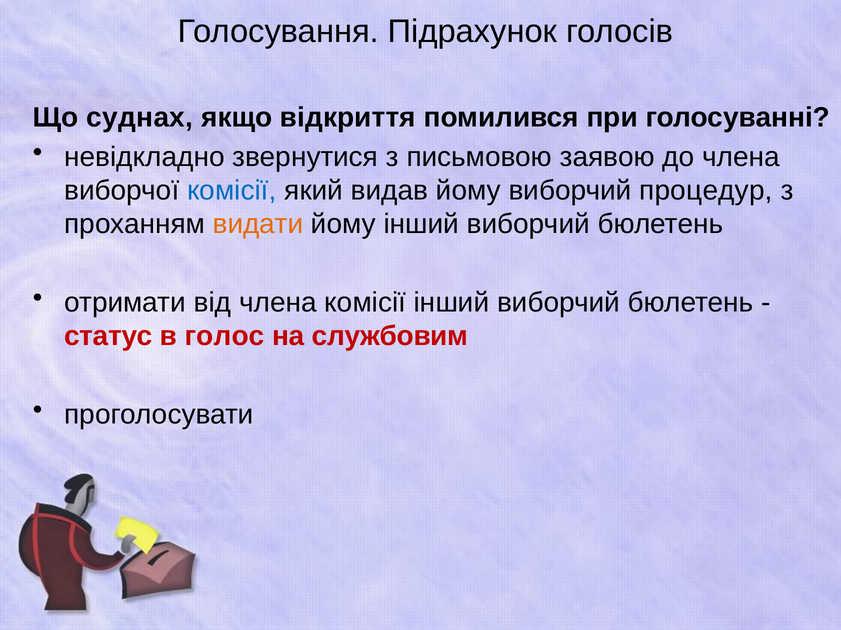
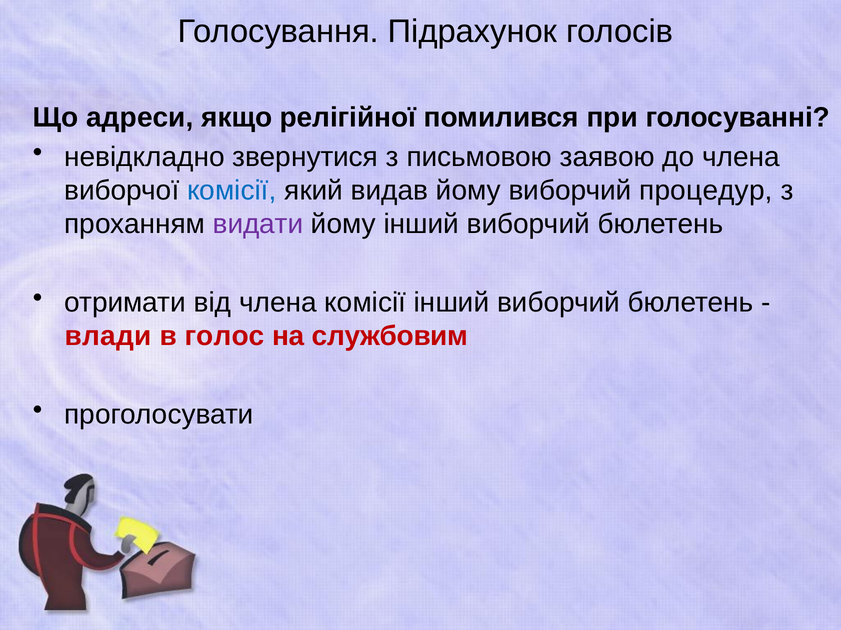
суднах: суднах -> адреси
відкриття: відкриття -> релігійної
видати colour: orange -> purple
статус: статус -> влади
